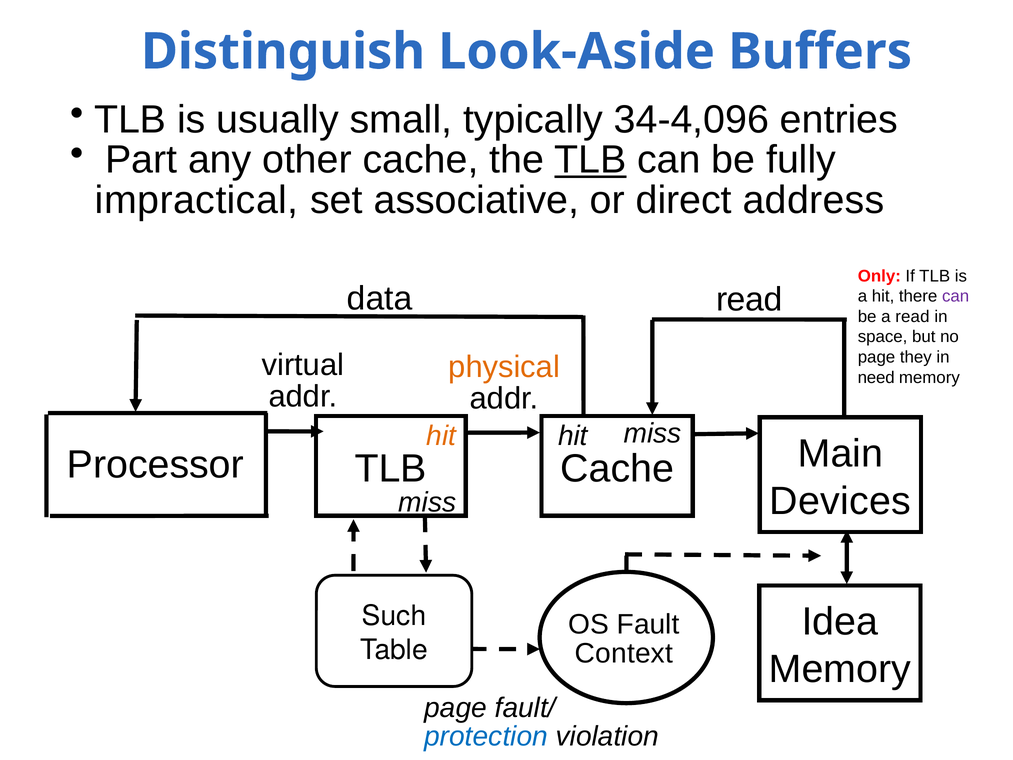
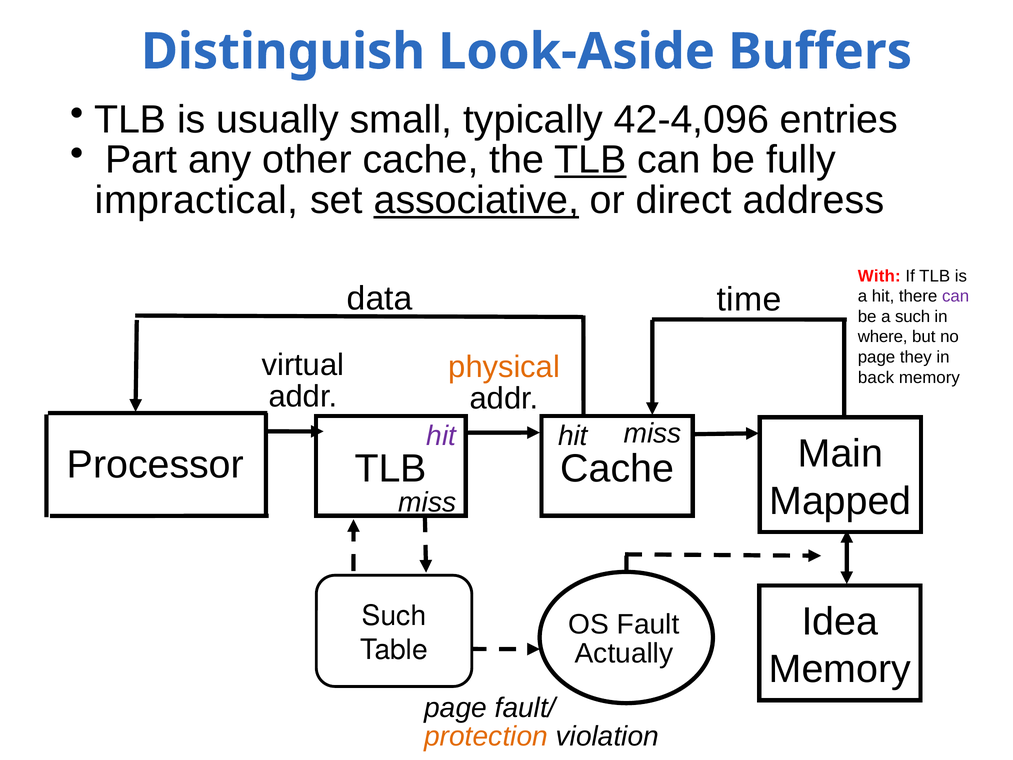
34-4,096: 34-4,096 -> 42-4,096
associative underline: none -> present
Only: Only -> With
read at (749, 299): read -> time
a read: read -> such
space: space -> where
need: need -> back
hit at (441, 436) colour: orange -> purple
Devices: Devices -> Mapped
Context: Context -> Actually
protection colour: blue -> orange
